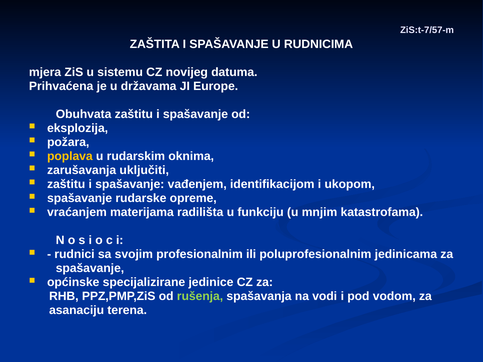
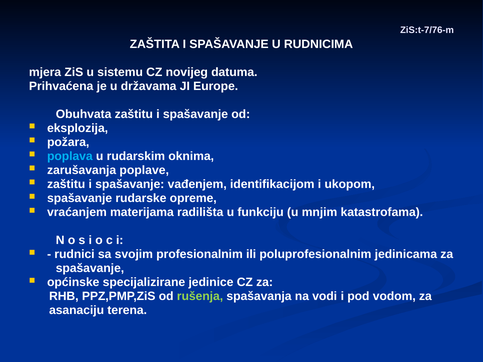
ZiS:t-7/57-m: ZiS:t-7/57-m -> ZiS:t-7/76-m
poplava colour: yellow -> light blue
uključiti: uključiti -> poplave
